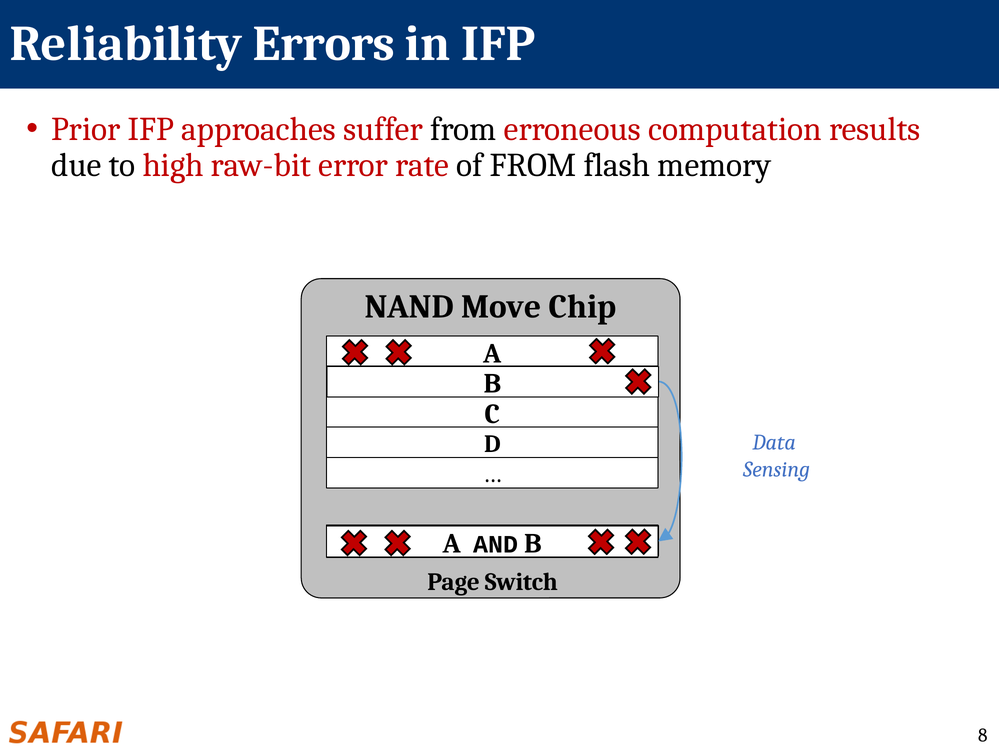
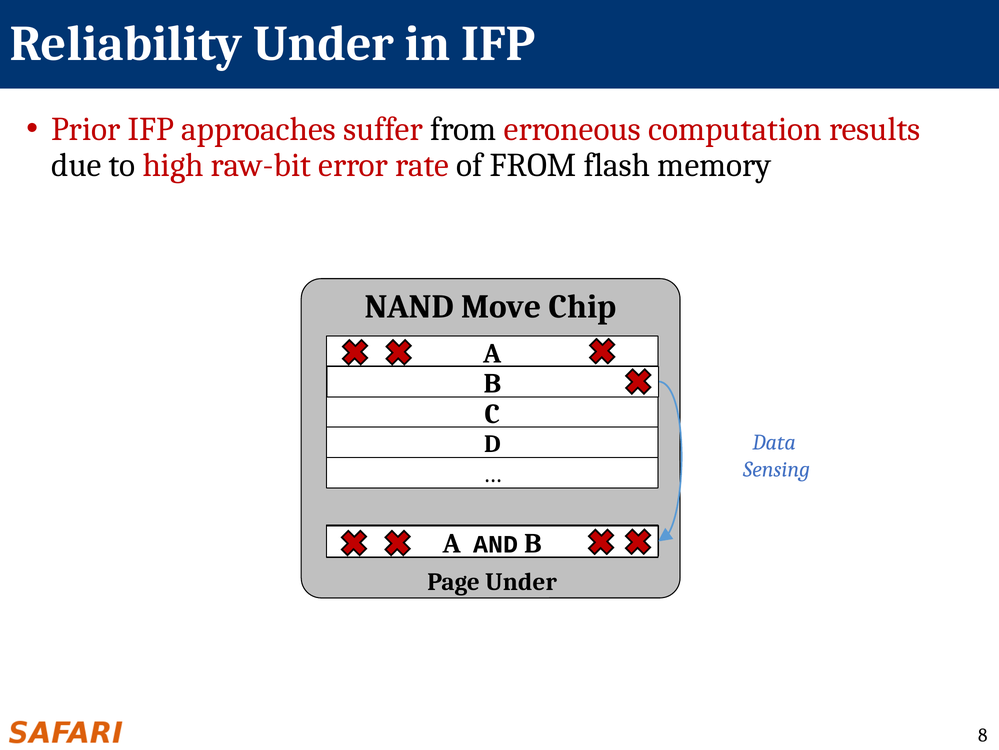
Reliability Errors: Errors -> Under
Page Switch: Switch -> Under
